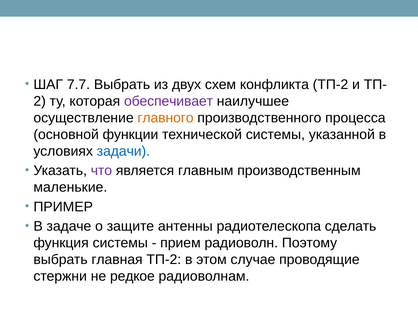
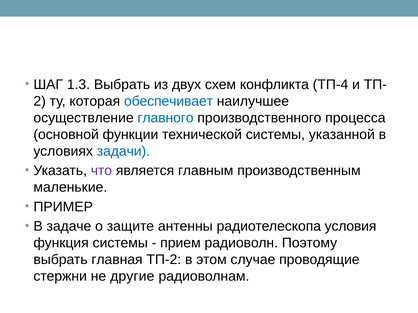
7.7: 7.7 -> 1.3
конфликта ТП-2: ТП-2 -> ТП-4
обеспечивает colour: purple -> blue
главного colour: orange -> blue
сделать: сделать -> условия
редкое: редкое -> другие
